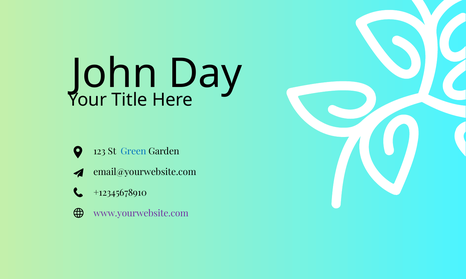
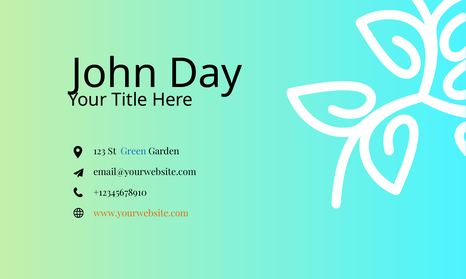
www.yourwebsite.com colour: purple -> orange
